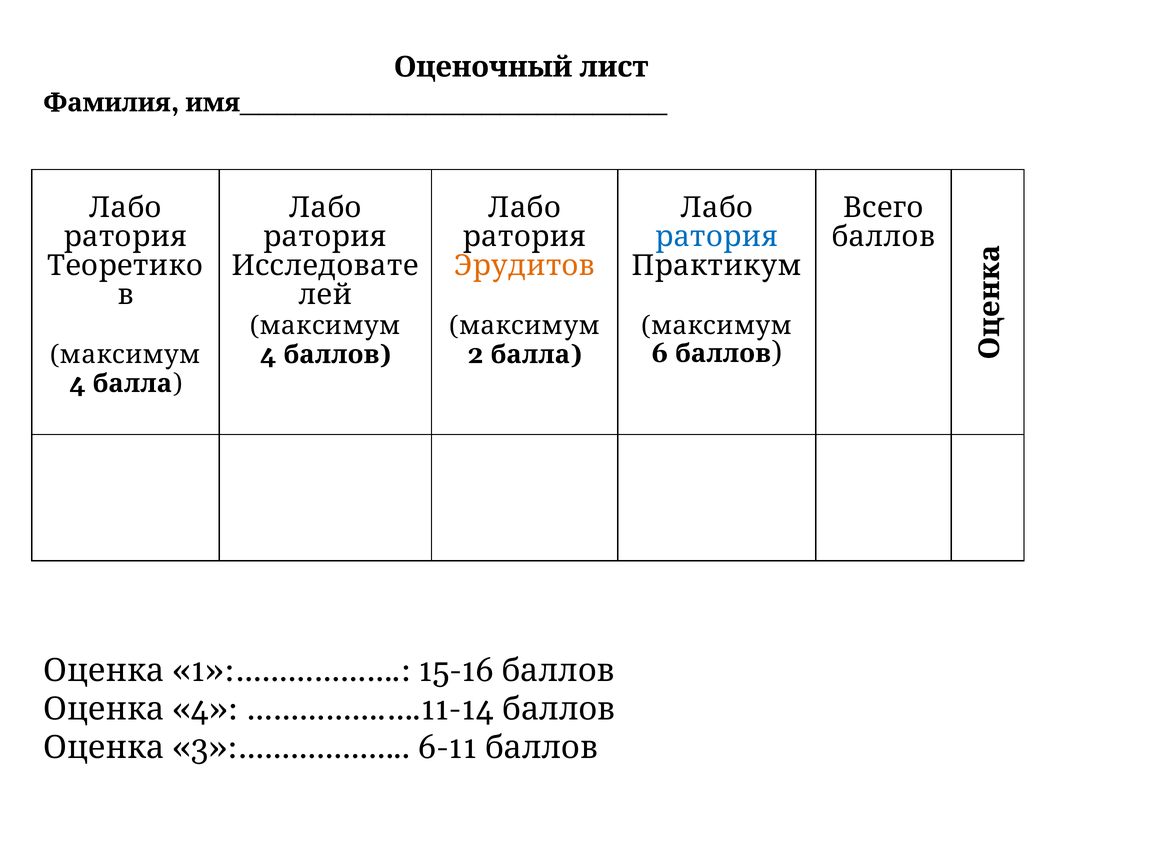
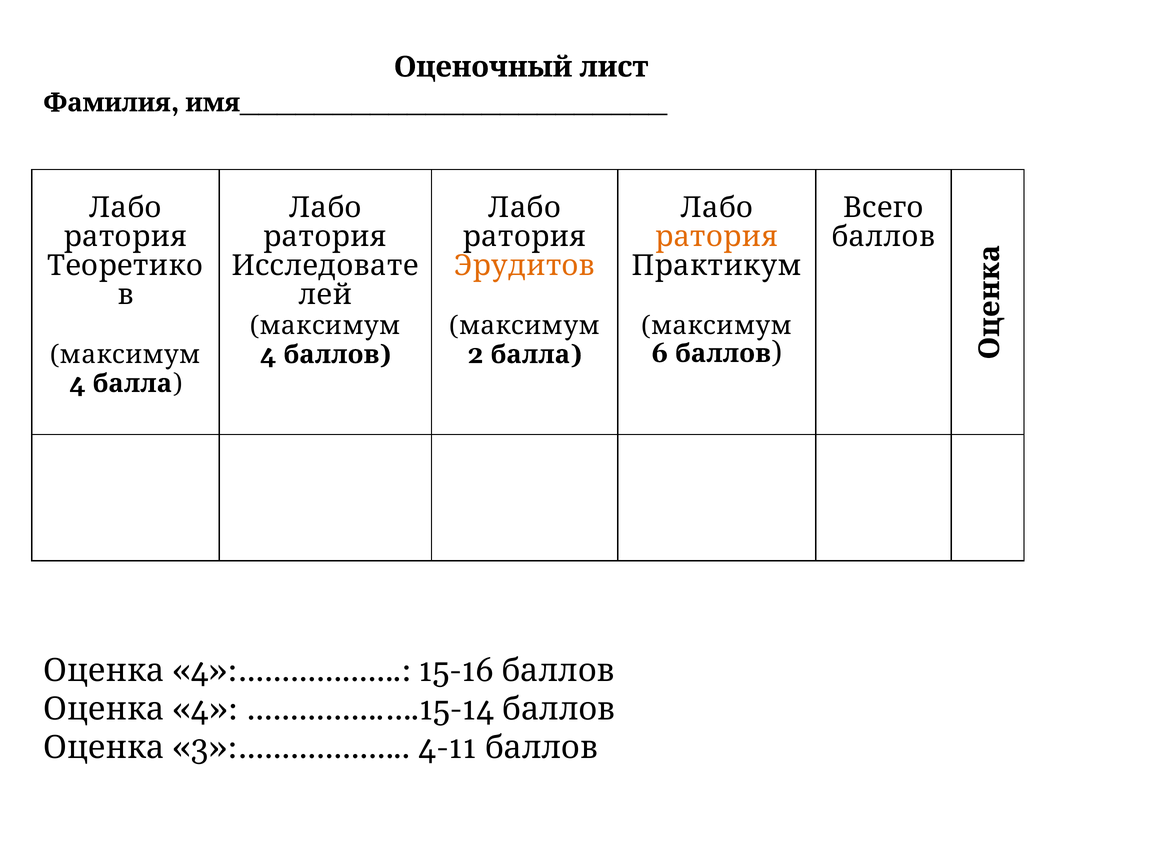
ратория at (716, 237) colour: blue -> orange
1»:………………: 1»:……………… -> 4»:………………
…………….….11-14: …………….….11-14 -> …………….….15-14
6-11: 6-11 -> 4-11
